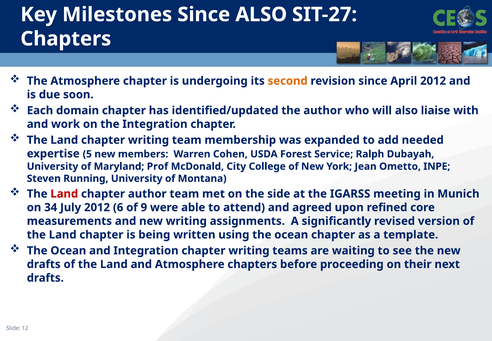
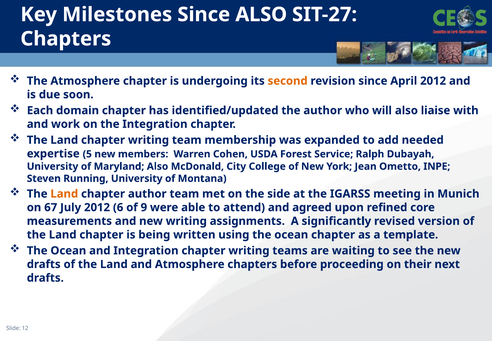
Maryland Prof: Prof -> Also
Land at (64, 194) colour: red -> orange
34: 34 -> 67
